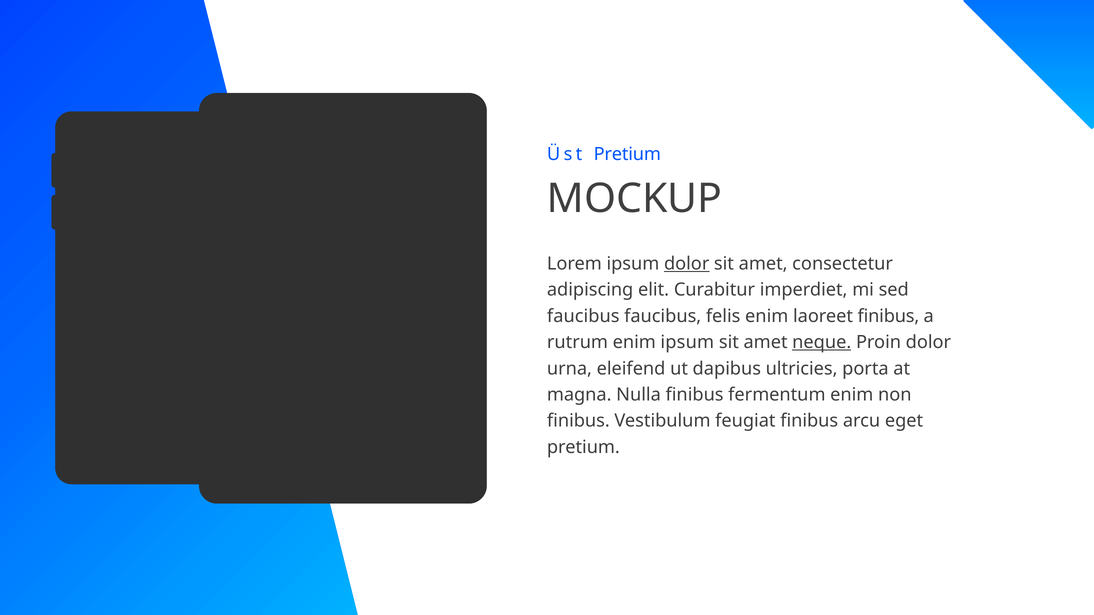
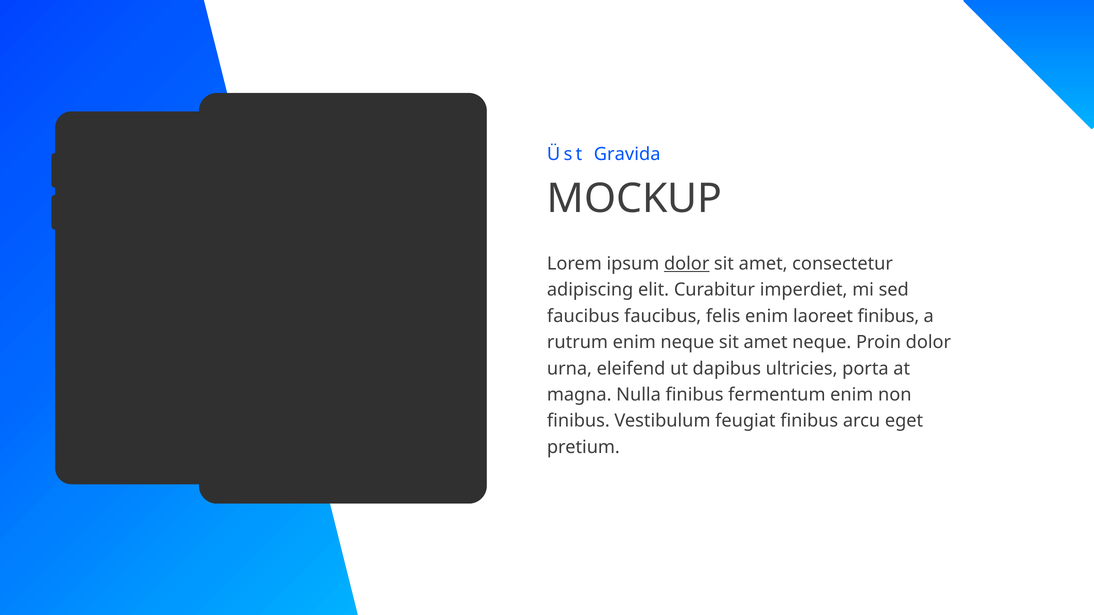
Üst Pretium: Pretium -> Gravida
enim ipsum: ipsum -> neque
neque at (822, 343) underline: present -> none
